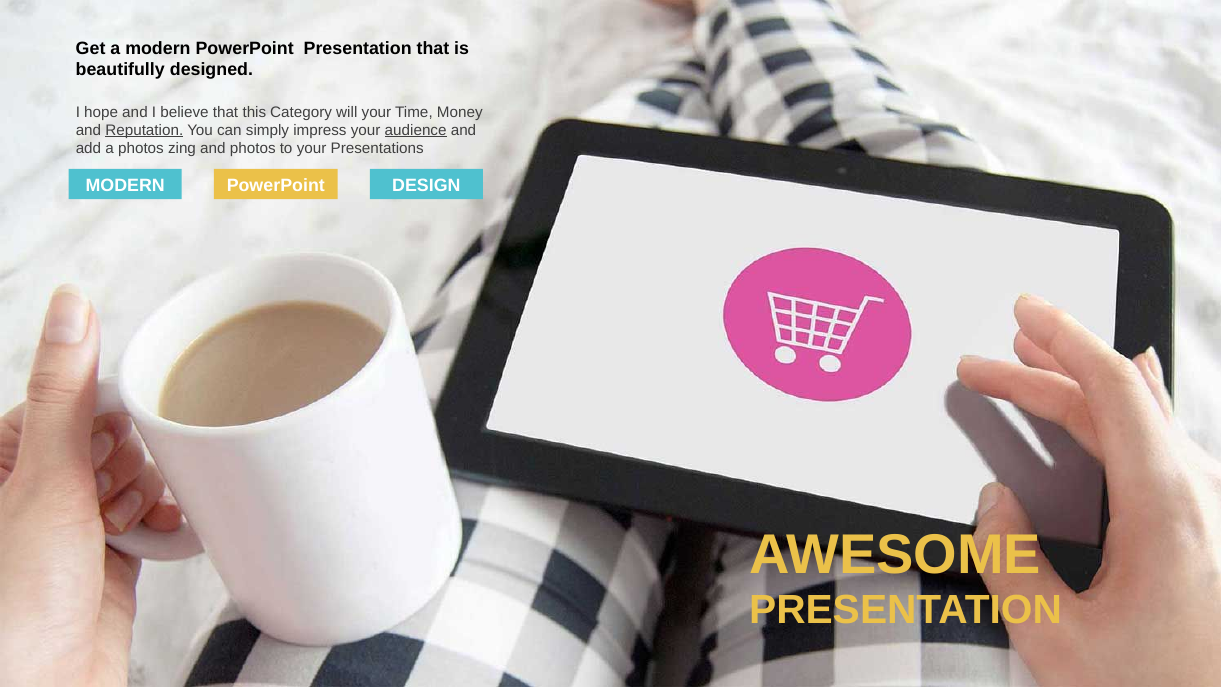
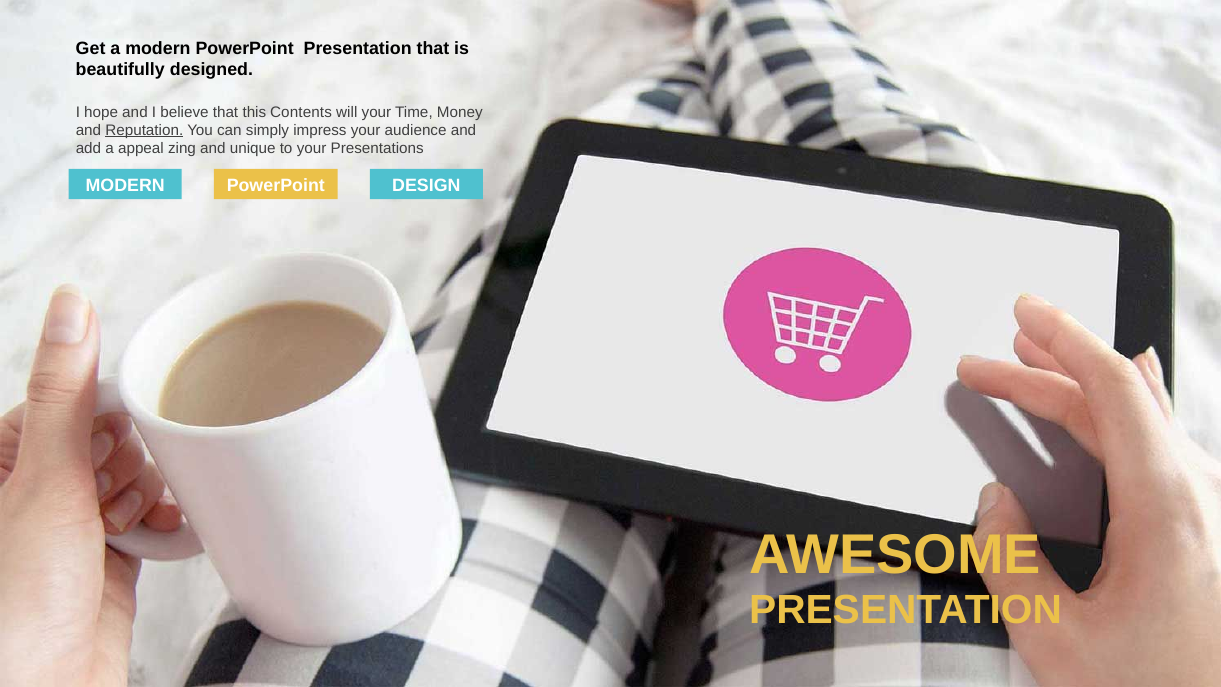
Category: Category -> Contents
audience underline: present -> none
a photos: photos -> appeal
and photos: photos -> unique
